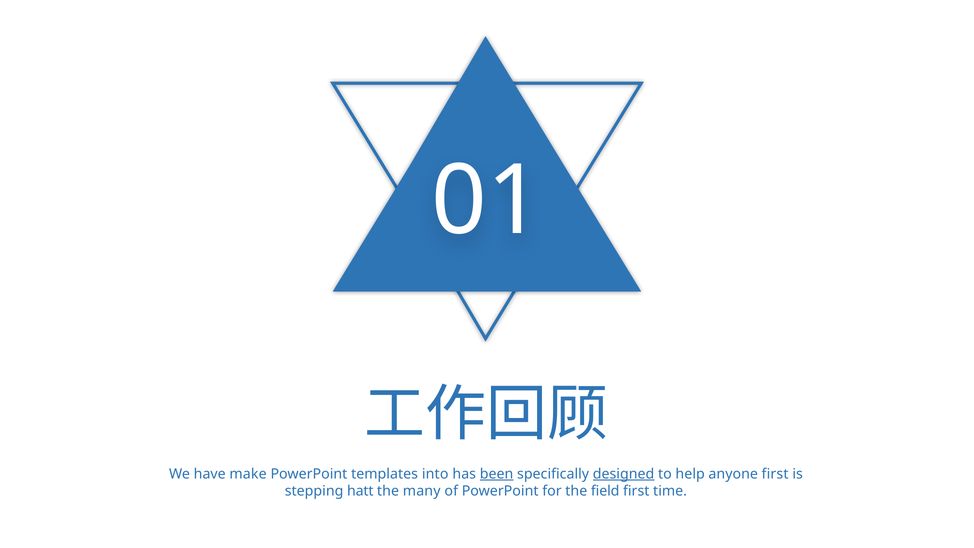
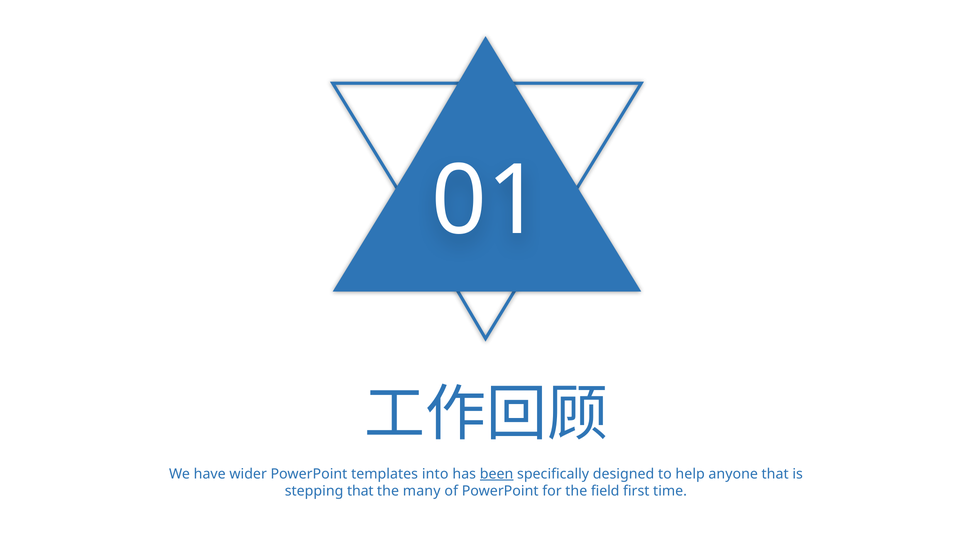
make: make -> wider
designed underline: present -> none
anyone first: first -> that
stepping hatt: hatt -> that
